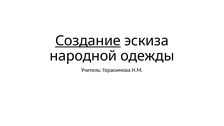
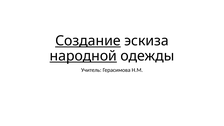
народной underline: none -> present
